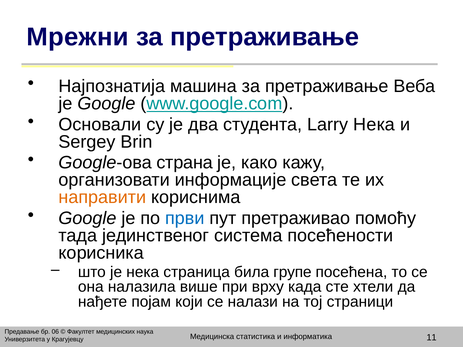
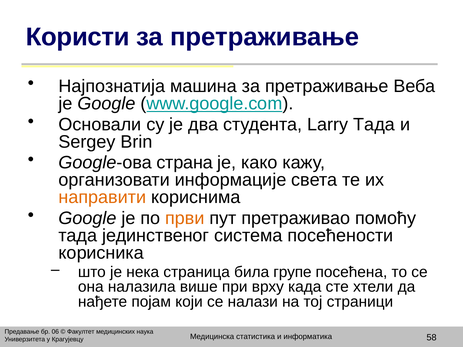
Мрежни: Мрежни -> Користи
Larry Нека: Нека -> Тада
први colour: blue -> orange
11: 11 -> 58
